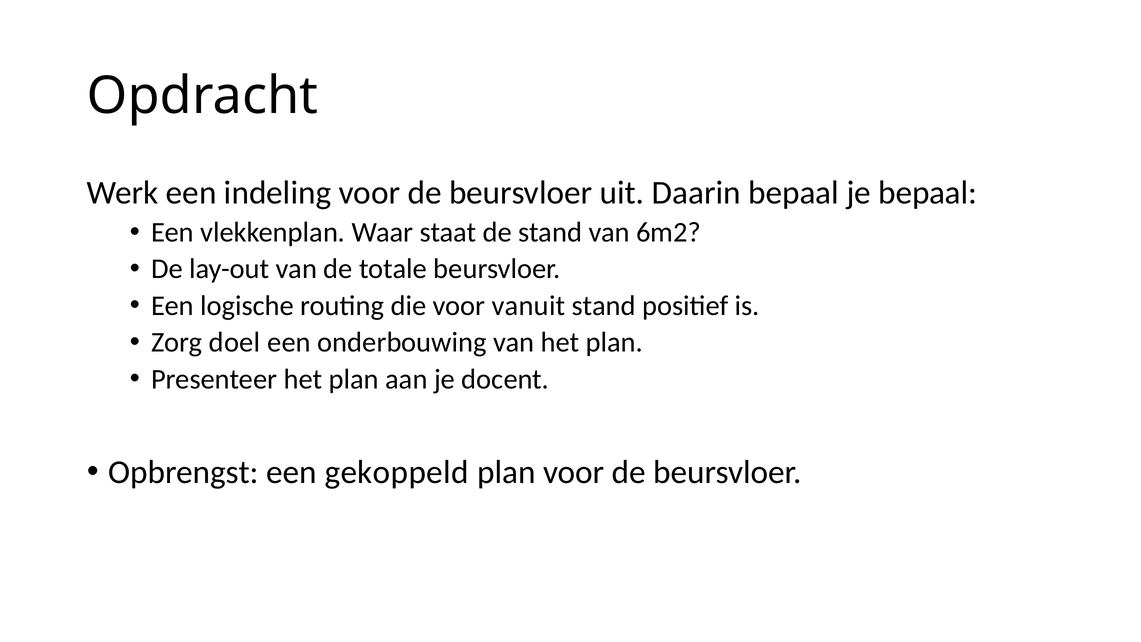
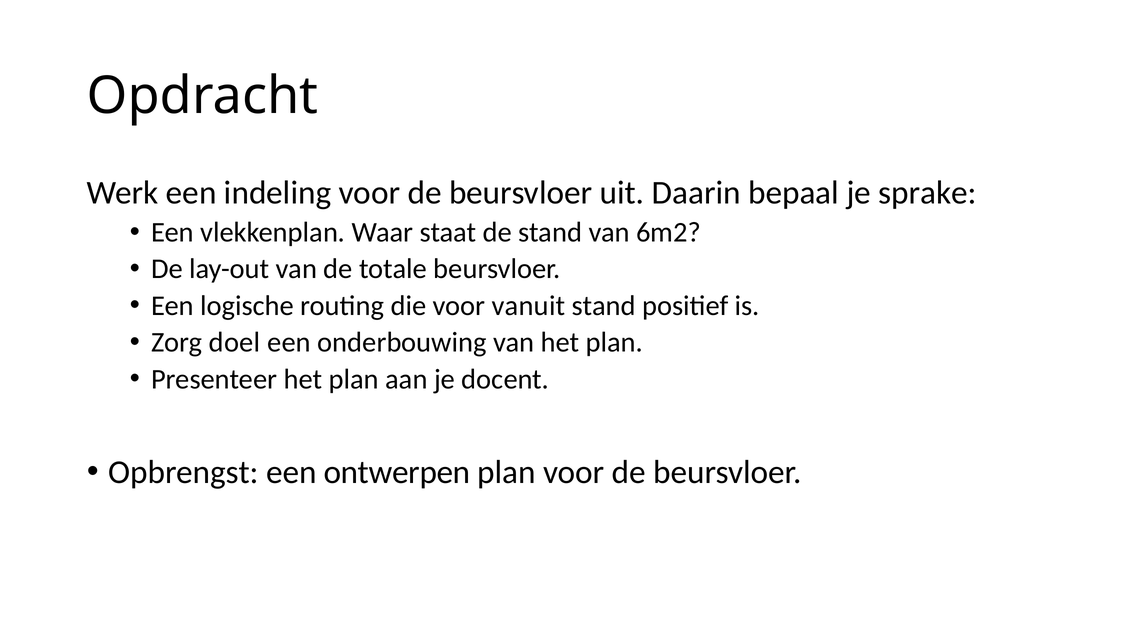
je bepaal: bepaal -> sprake
gekoppeld: gekoppeld -> ontwerpen
